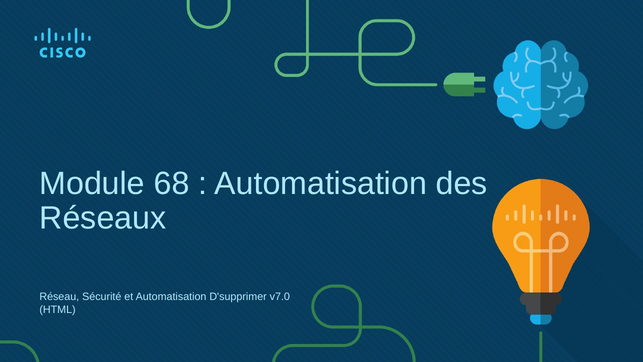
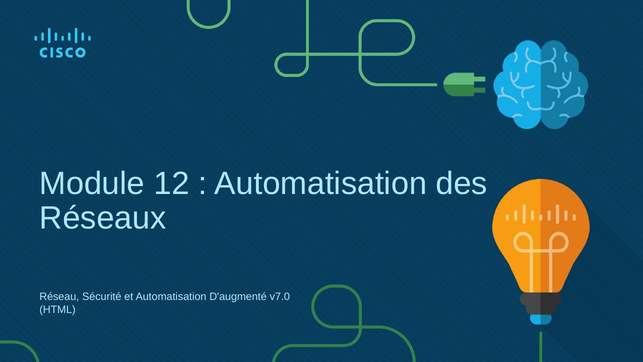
68: 68 -> 12
D'supprimer: D'supprimer -> D'augmenté
